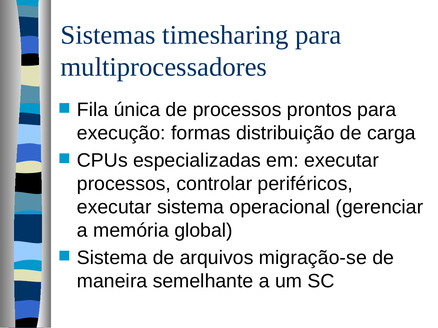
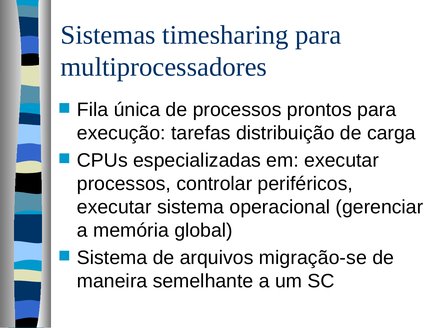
formas: formas -> tarefas
